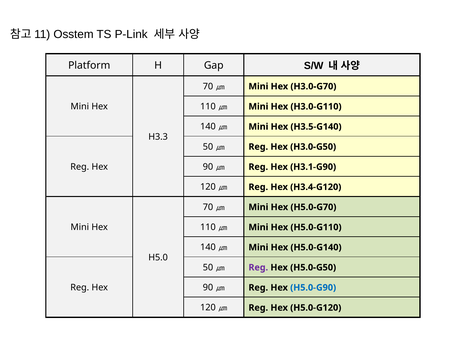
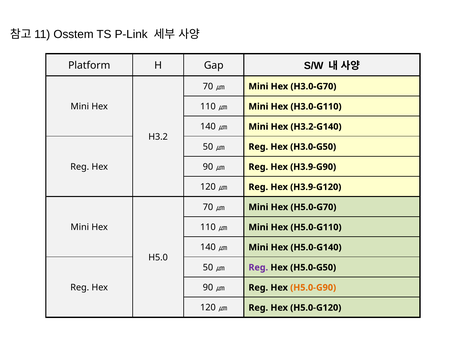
H3.5-G140: H3.5-G140 -> H3.2-G140
H3.3: H3.3 -> H3.2
H3.1-G90: H3.1-G90 -> H3.9-G90
H3.4-G120: H3.4-G120 -> H3.9-G120
H5.0-G90 colour: blue -> orange
